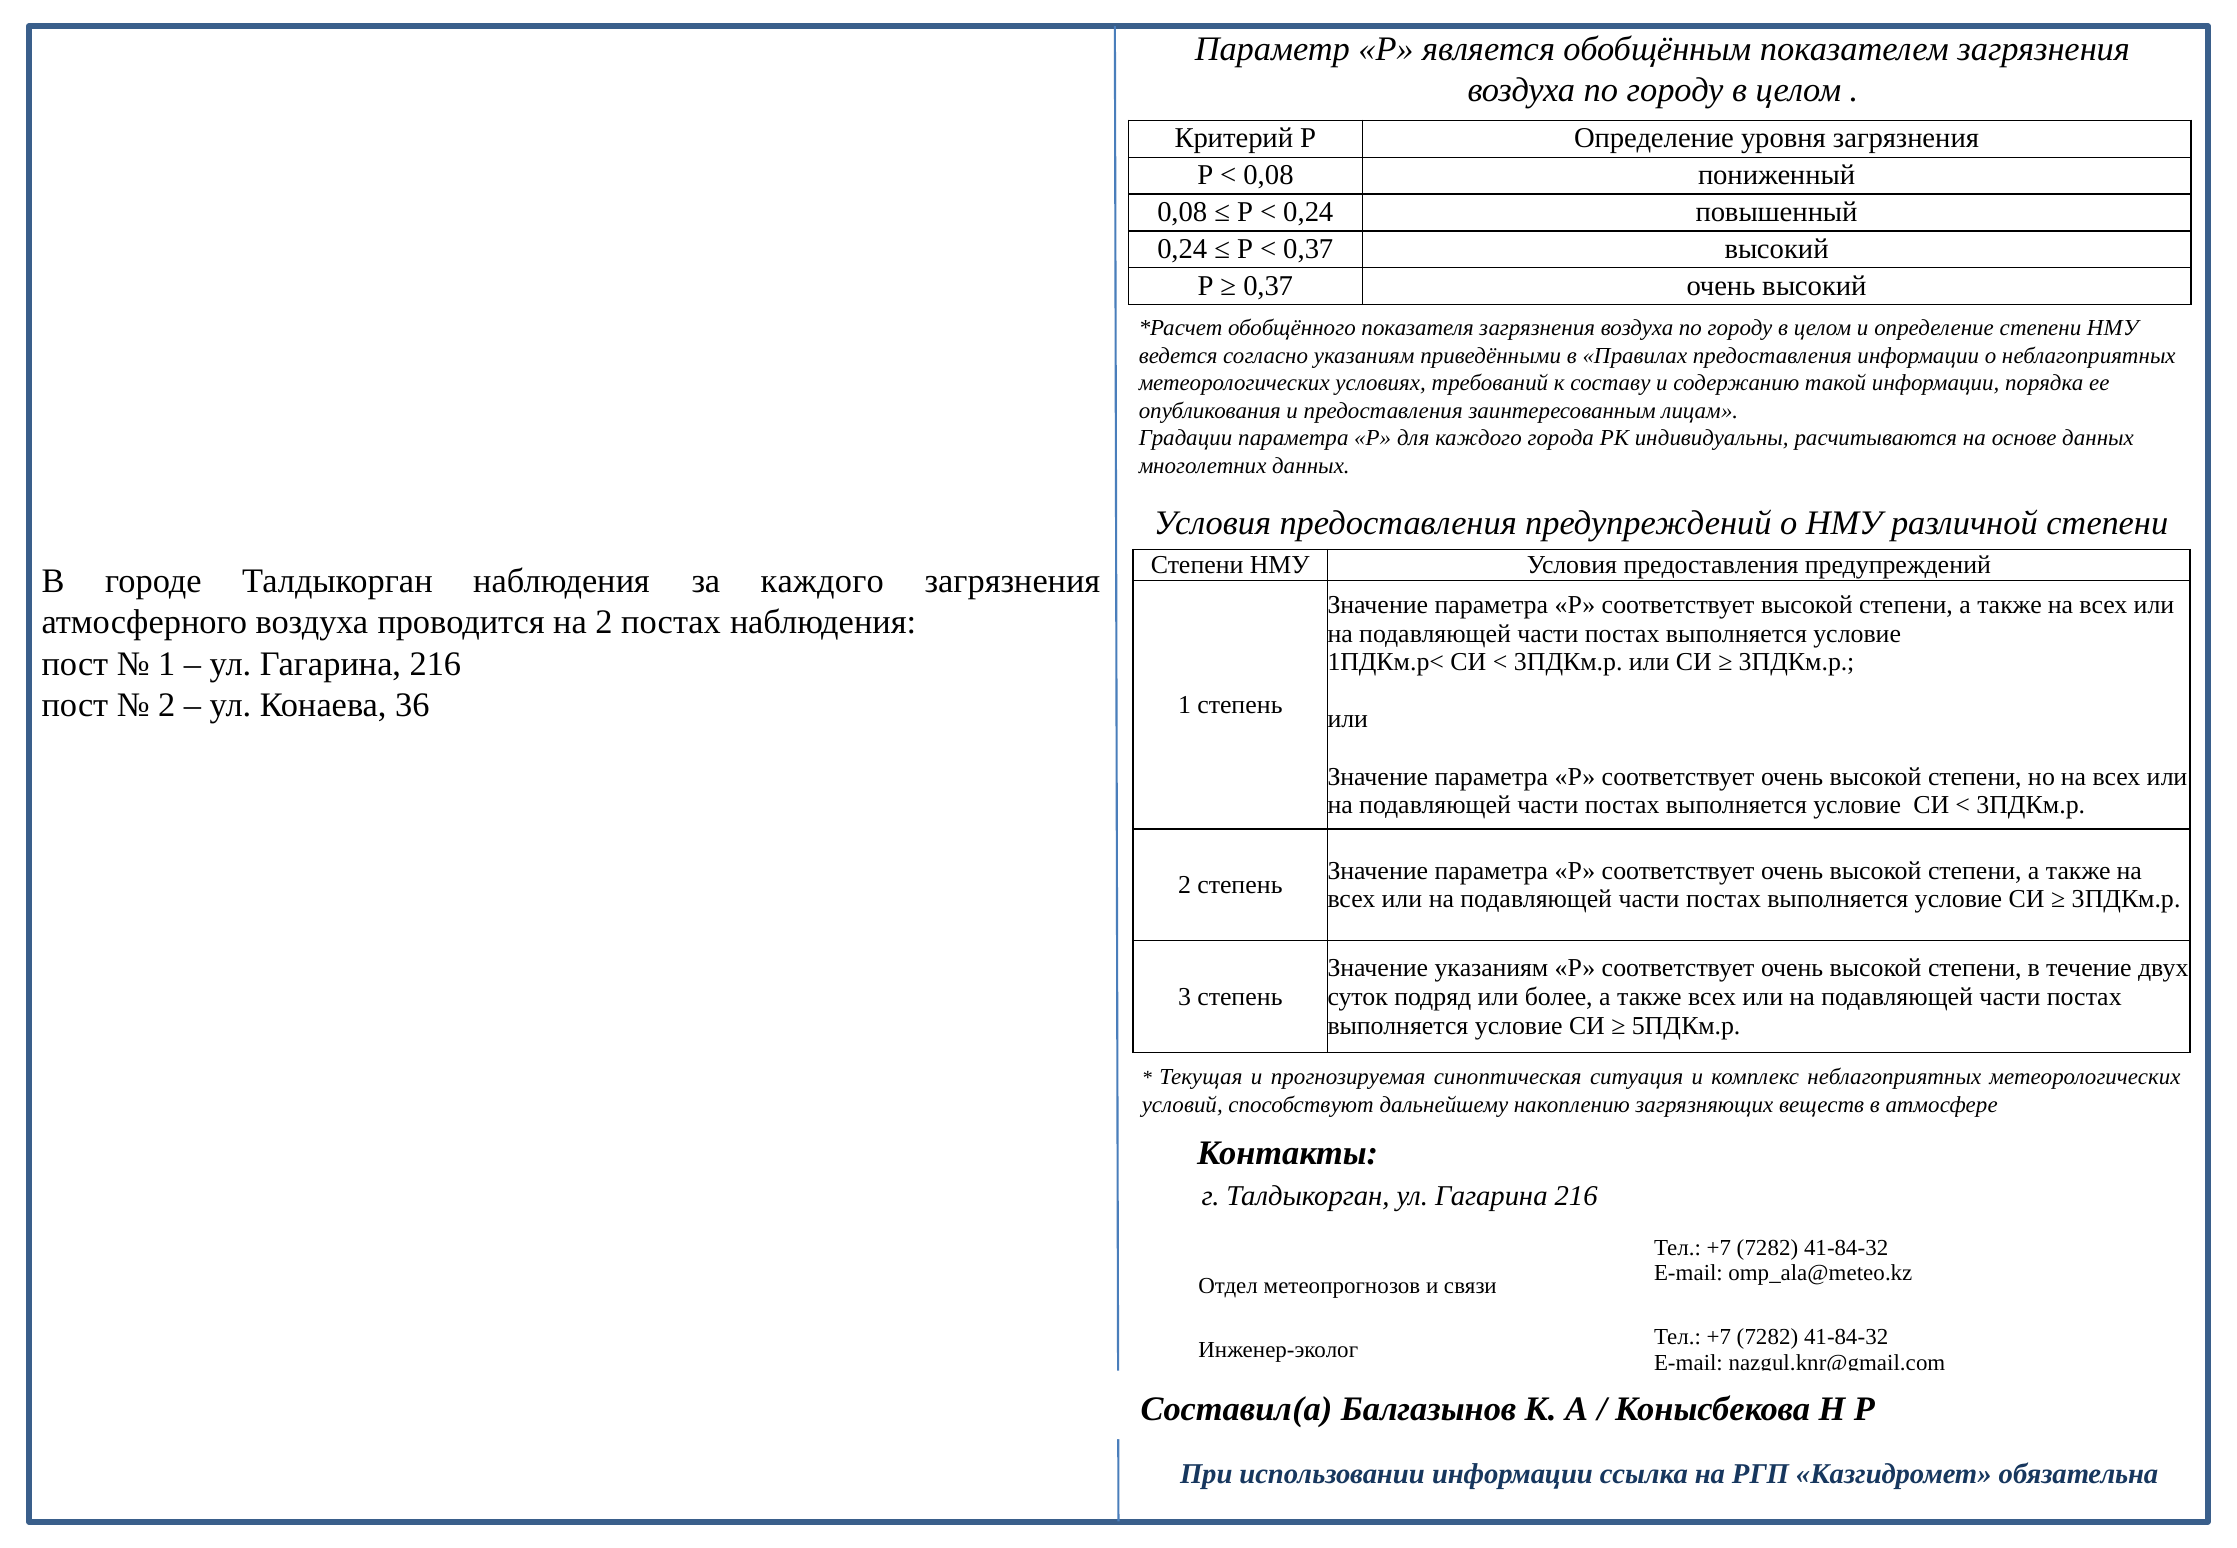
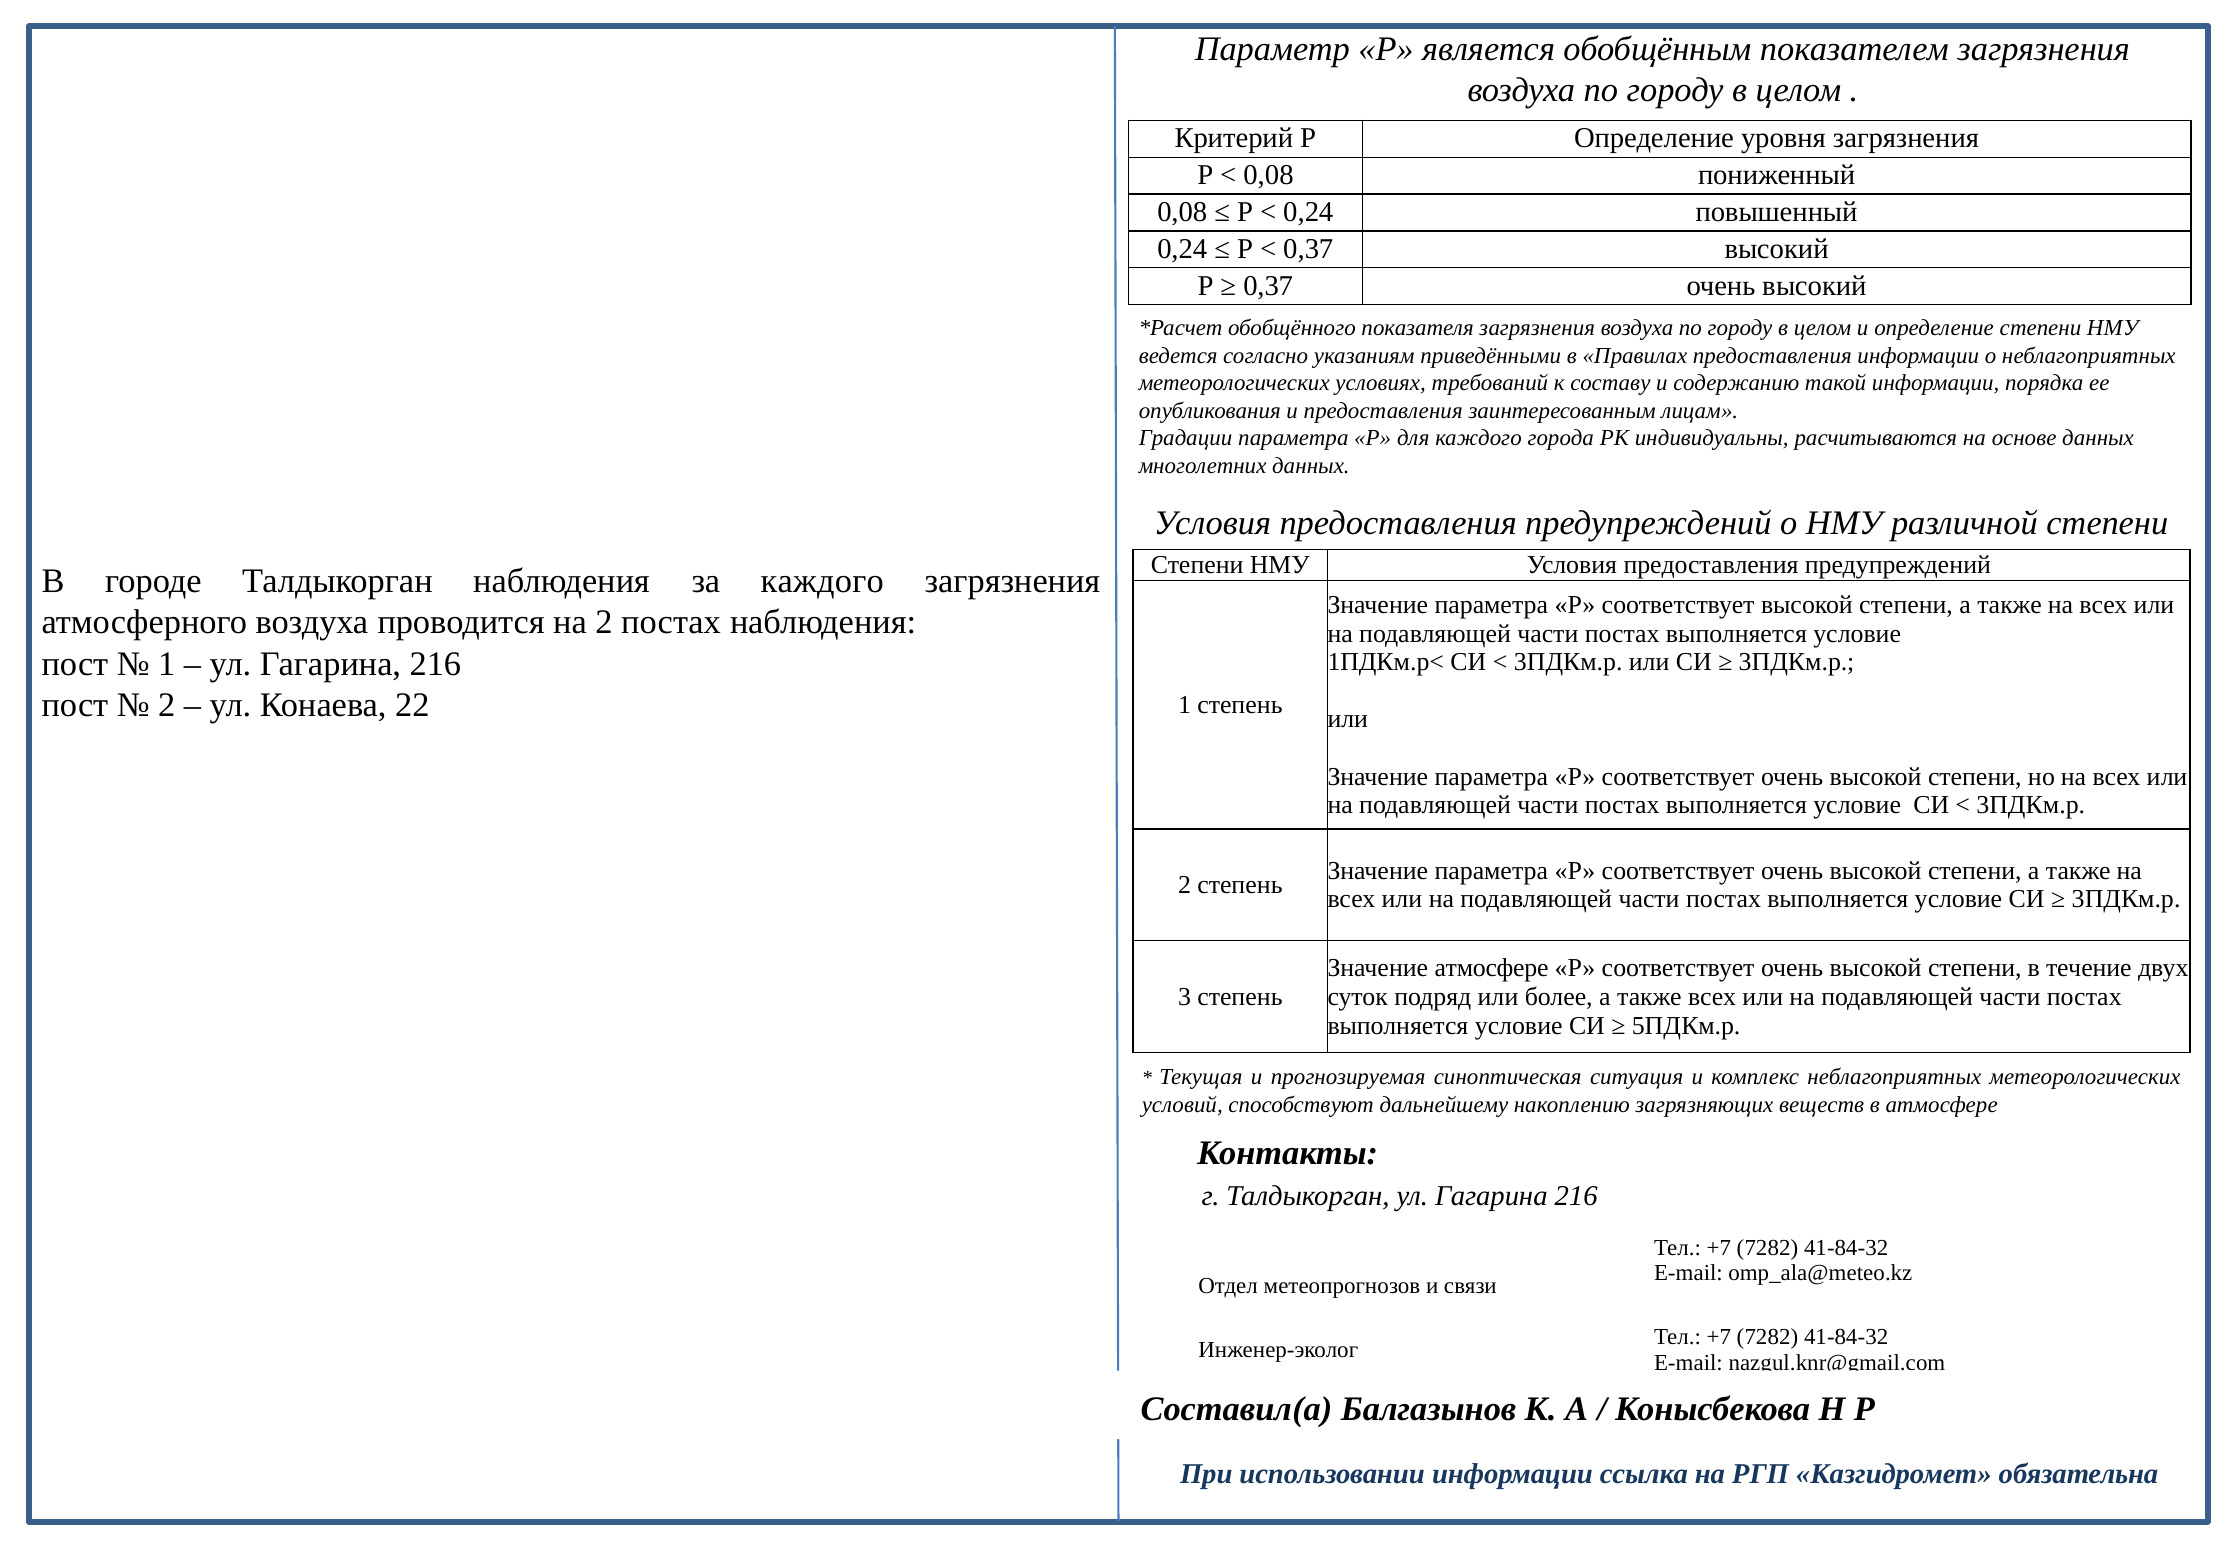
36: 36 -> 22
Значение указаниям: указаниям -> атмосфере
